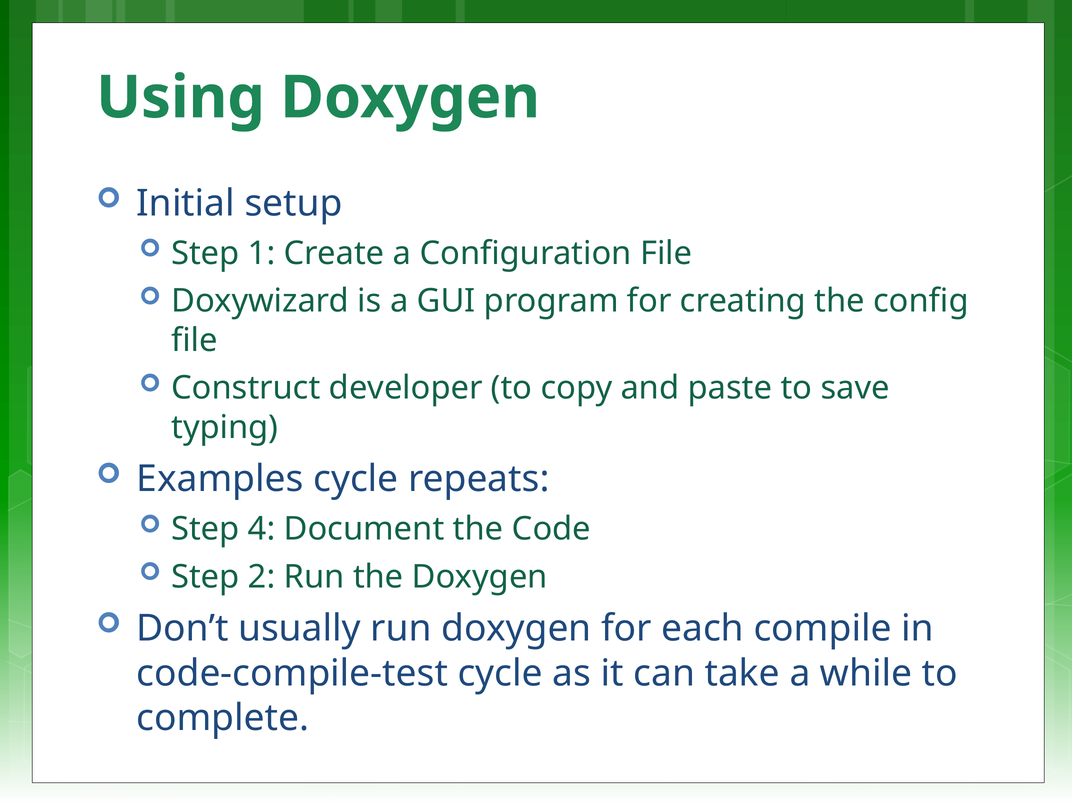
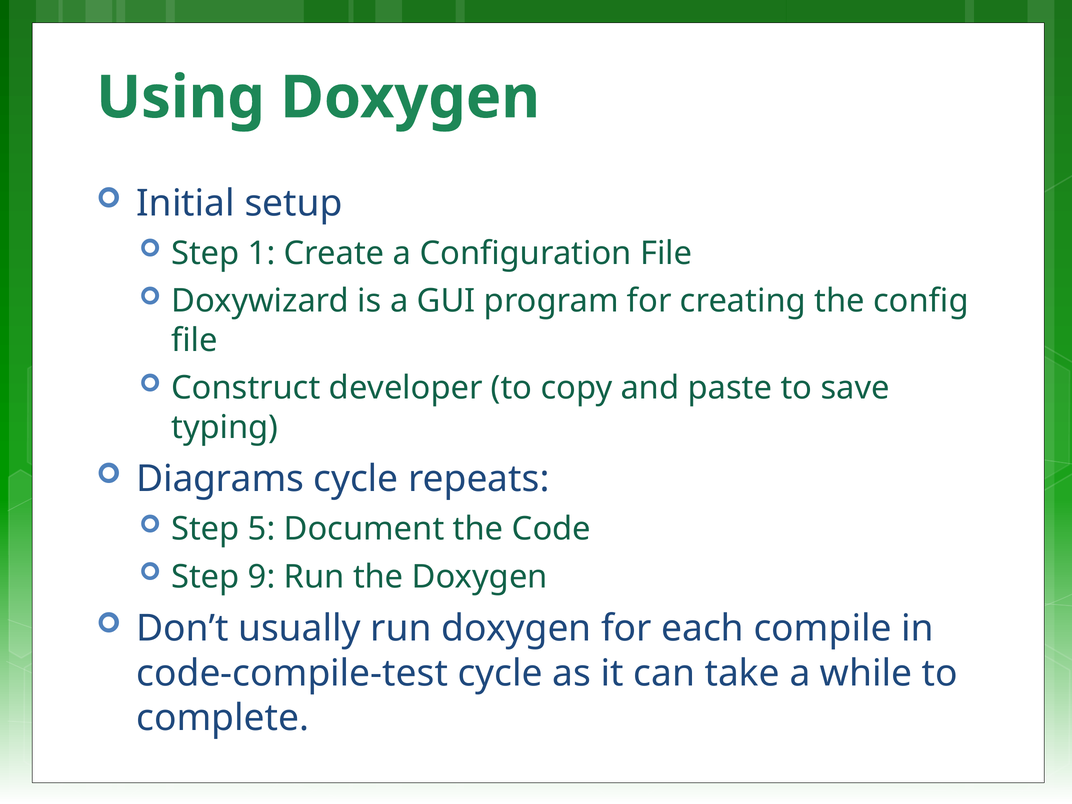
Examples: Examples -> Diagrams
4: 4 -> 5
2: 2 -> 9
